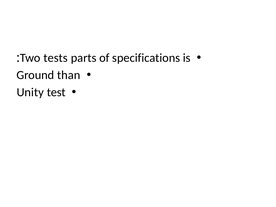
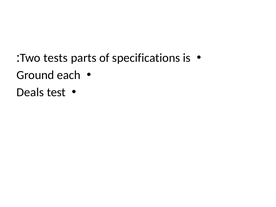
than: than -> each
Unity: Unity -> Deals
